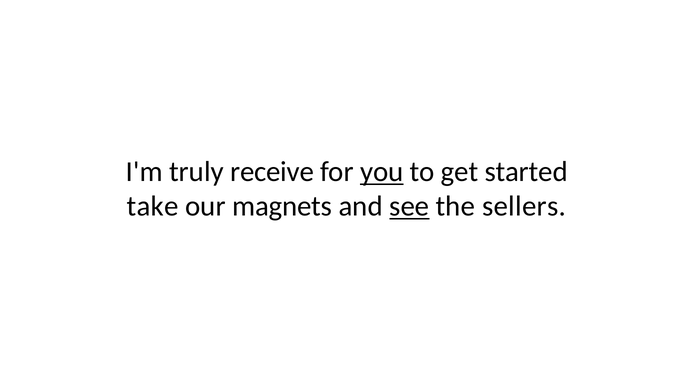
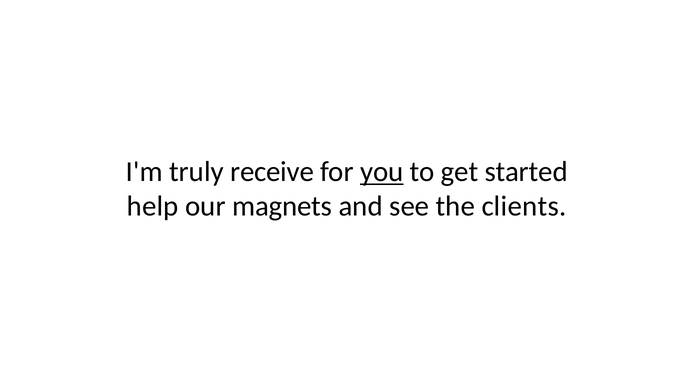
take: take -> help
see underline: present -> none
sellers: sellers -> clients
